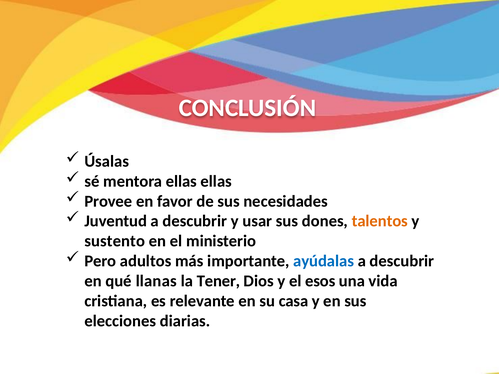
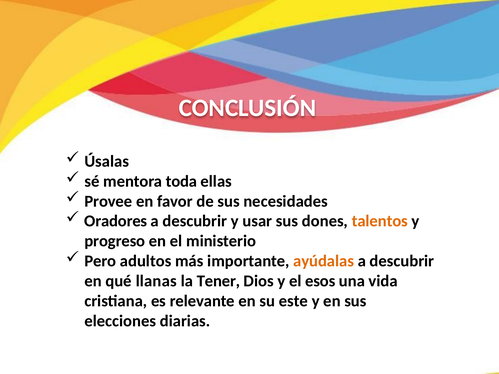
mentora ellas: ellas -> toda
Juventud: Juventud -> Oradores
sustento: sustento -> progreso
ayúdalas colour: blue -> orange
casa: casa -> este
